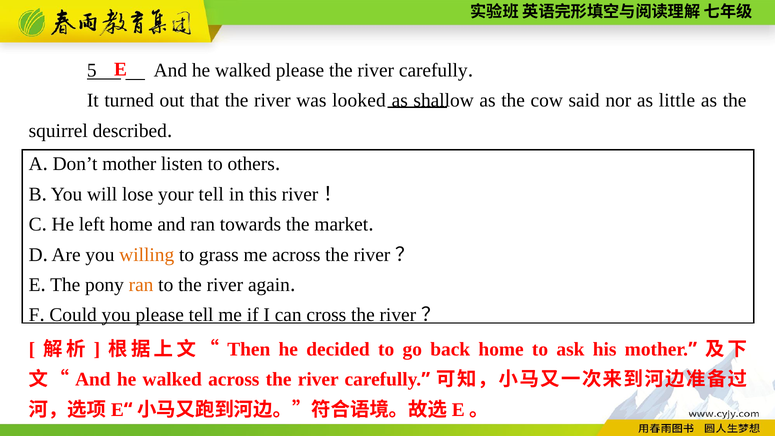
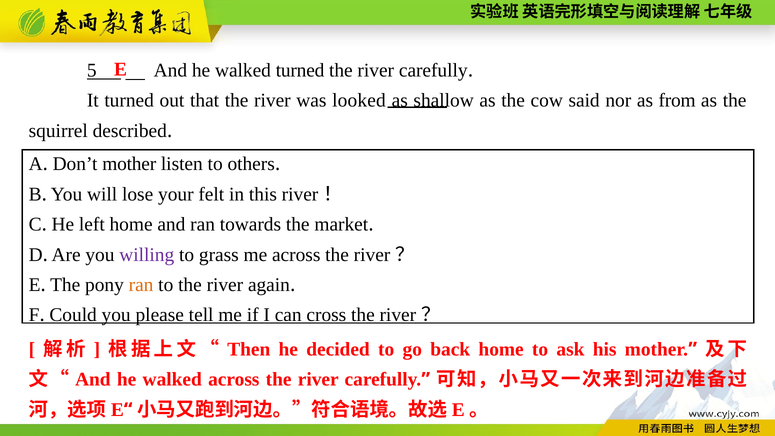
walked please: please -> turned
little: little -> from
your tell: tell -> felt
willing colour: orange -> purple
